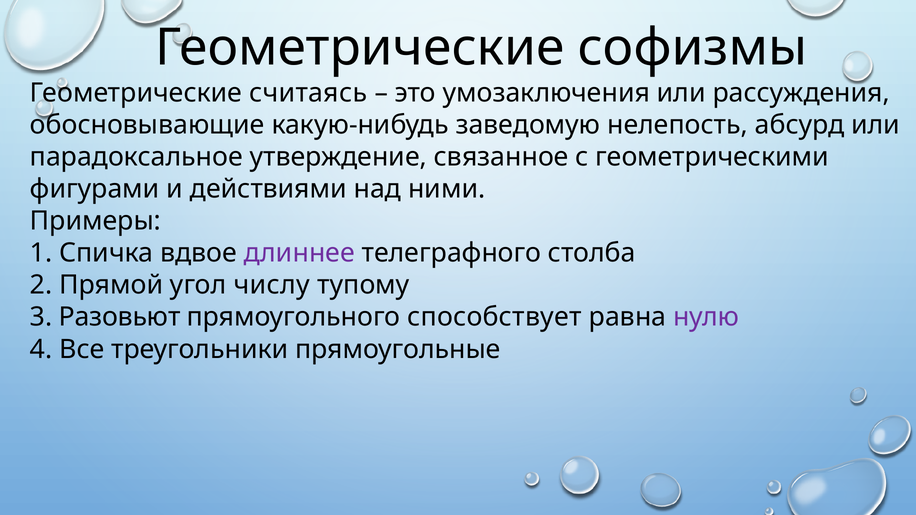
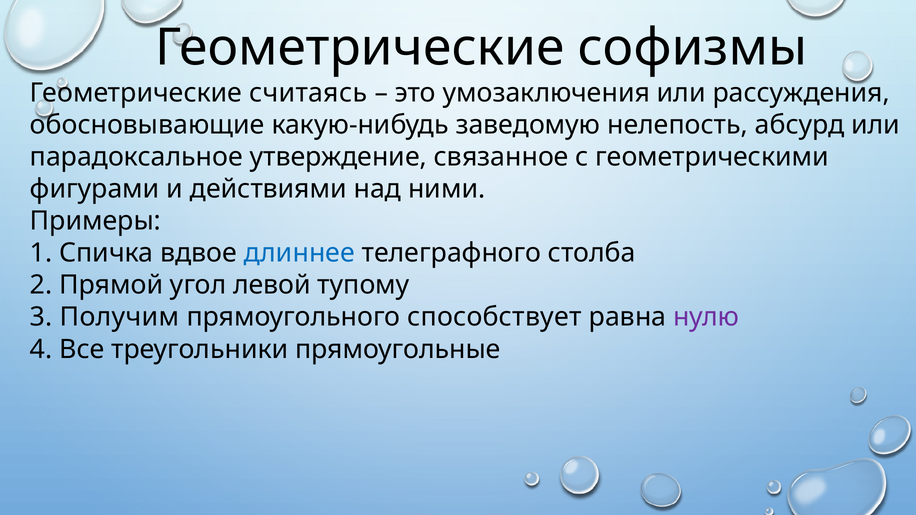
длиннее colour: purple -> blue
числу: числу -> левой
Разовьют: Разовьют -> Получим
